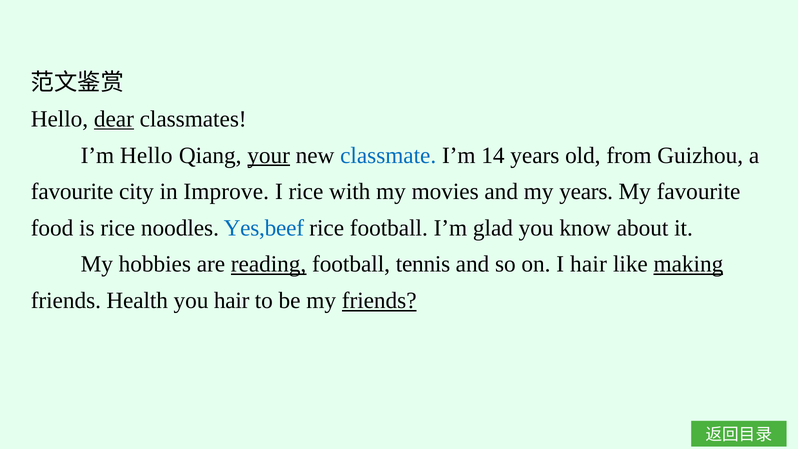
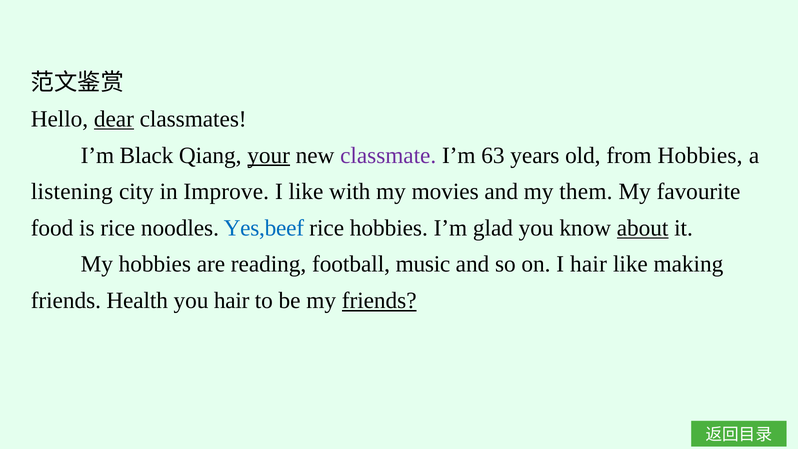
I’m Hello: Hello -> Black
classmate colour: blue -> purple
14: 14 -> 63
from Guizhou: Guizhou -> Hobbies
favourite at (72, 192): favourite -> listening
I rice: rice -> like
my years: years -> them
rice football: football -> hobbies
about underline: none -> present
reading underline: present -> none
tennis: tennis -> music
making underline: present -> none
